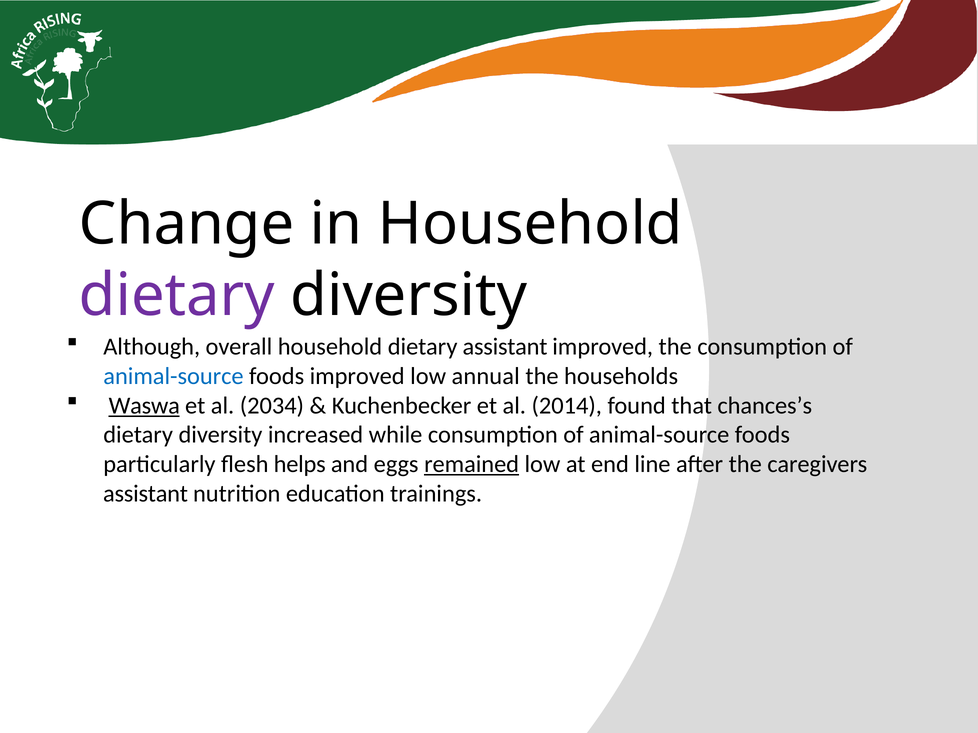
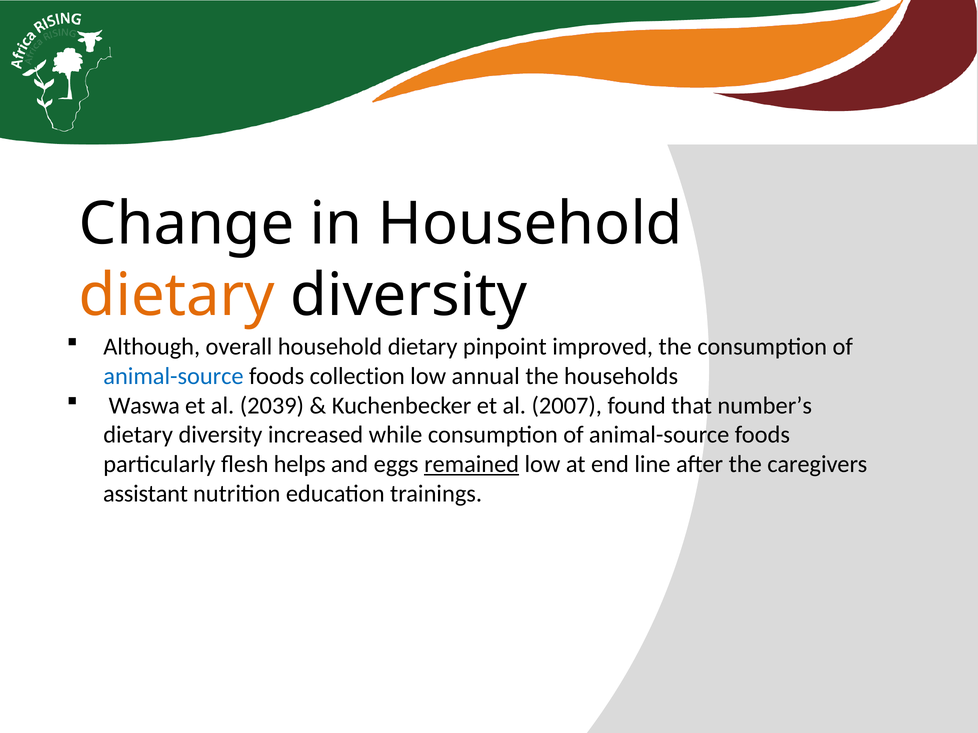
dietary at (177, 296) colour: purple -> orange
dietary assistant: assistant -> pinpoint
foods improved: improved -> collection
Waswa underline: present -> none
2034: 2034 -> 2039
2014: 2014 -> 2007
chances’s: chances’s -> number’s
